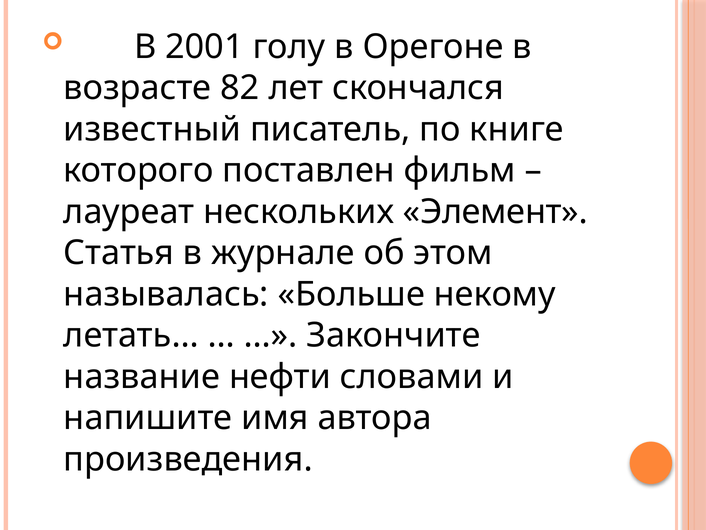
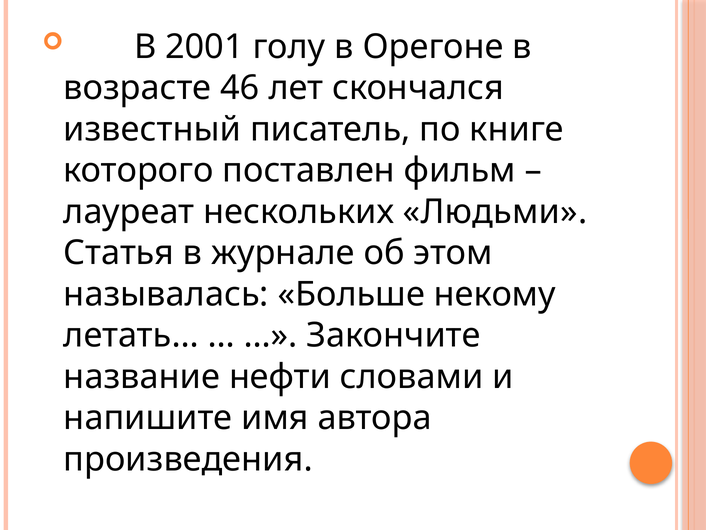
82: 82 -> 46
Элемент: Элемент -> Людьми
